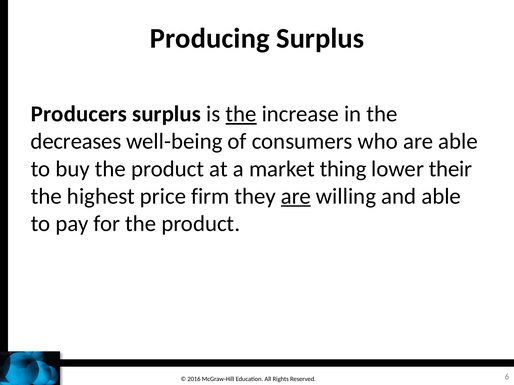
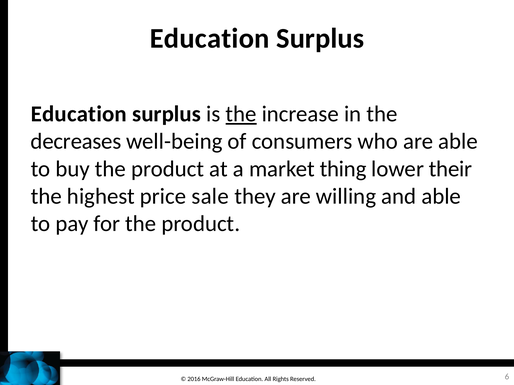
Producing at (210, 38): Producing -> Education
Producers at (79, 114): Producers -> Education
firm: firm -> sale
are at (296, 196) underline: present -> none
